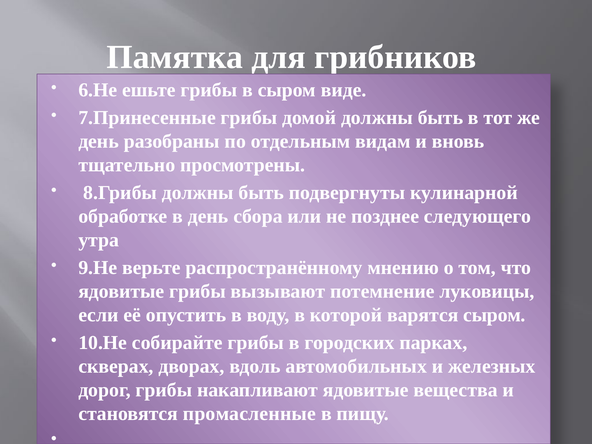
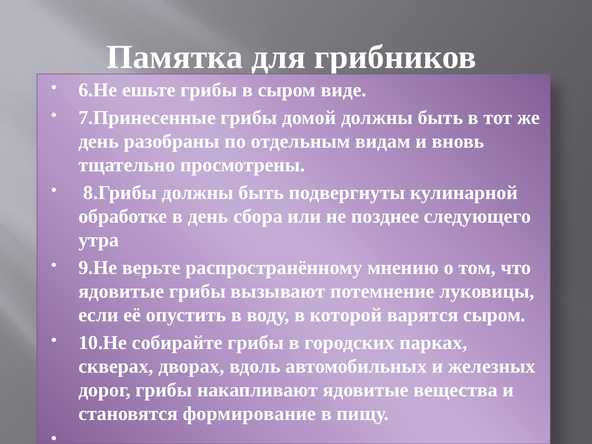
промасленные: промасленные -> формирование
